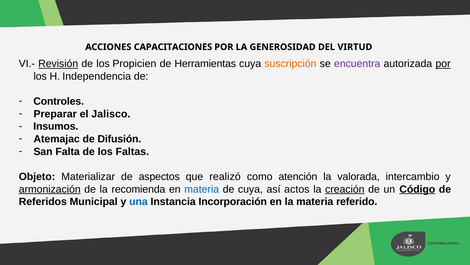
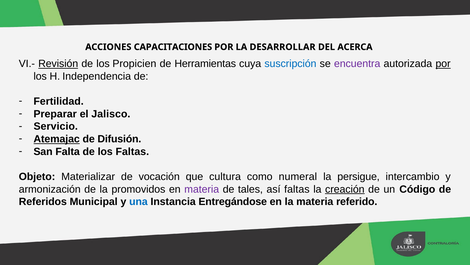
GENEROSIDAD: GENEROSIDAD -> DESARROLLAR
VIRTUD: VIRTUD -> ACERCA
suscripción colour: orange -> blue
Controles: Controles -> Fertilidad
Insumos: Insumos -> Servicio
Atemajac underline: none -> present
aspectos: aspectos -> vocación
realizó: realizó -> cultura
atención: atención -> numeral
valorada: valorada -> persigue
armonización underline: present -> none
recomienda: recomienda -> promovidos
materia at (202, 189) colour: blue -> purple
de cuya: cuya -> tales
así actos: actos -> faltas
Código underline: present -> none
Incorporación: Incorporación -> Entregándose
